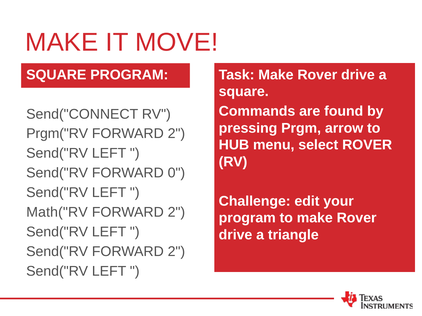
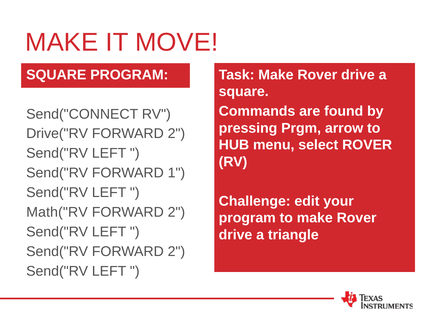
Prgm("RV: Prgm("RV -> Drive("RV
0: 0 -> 1
